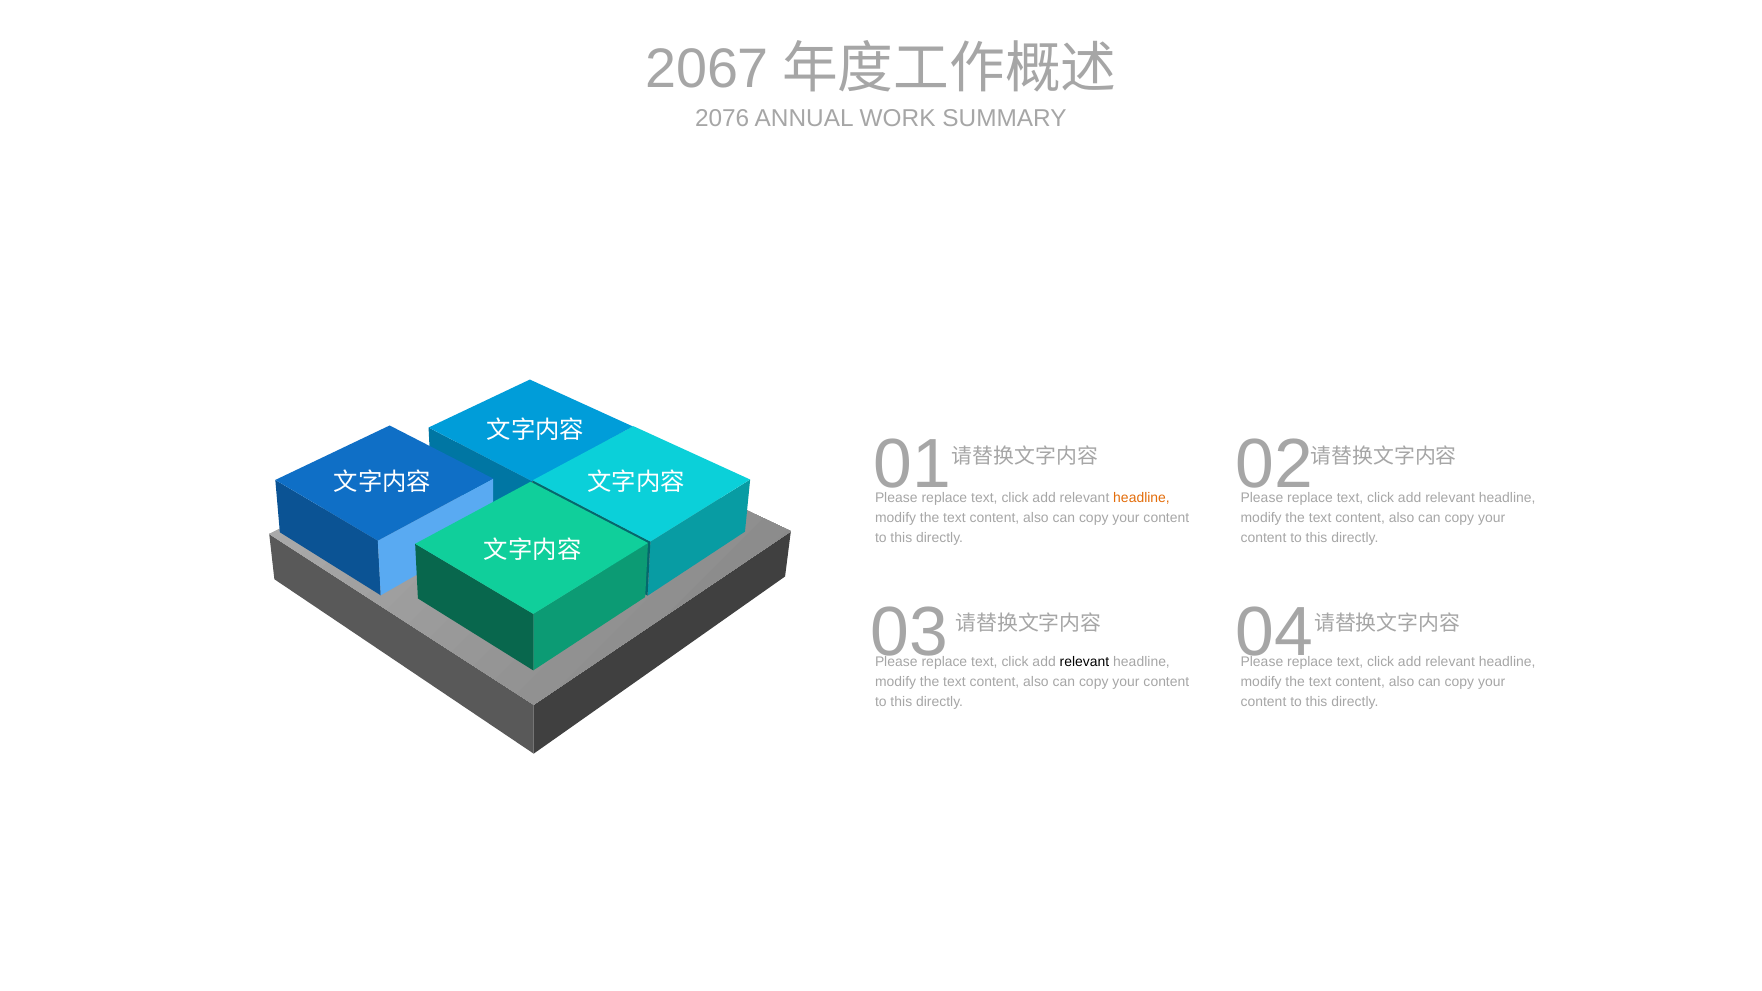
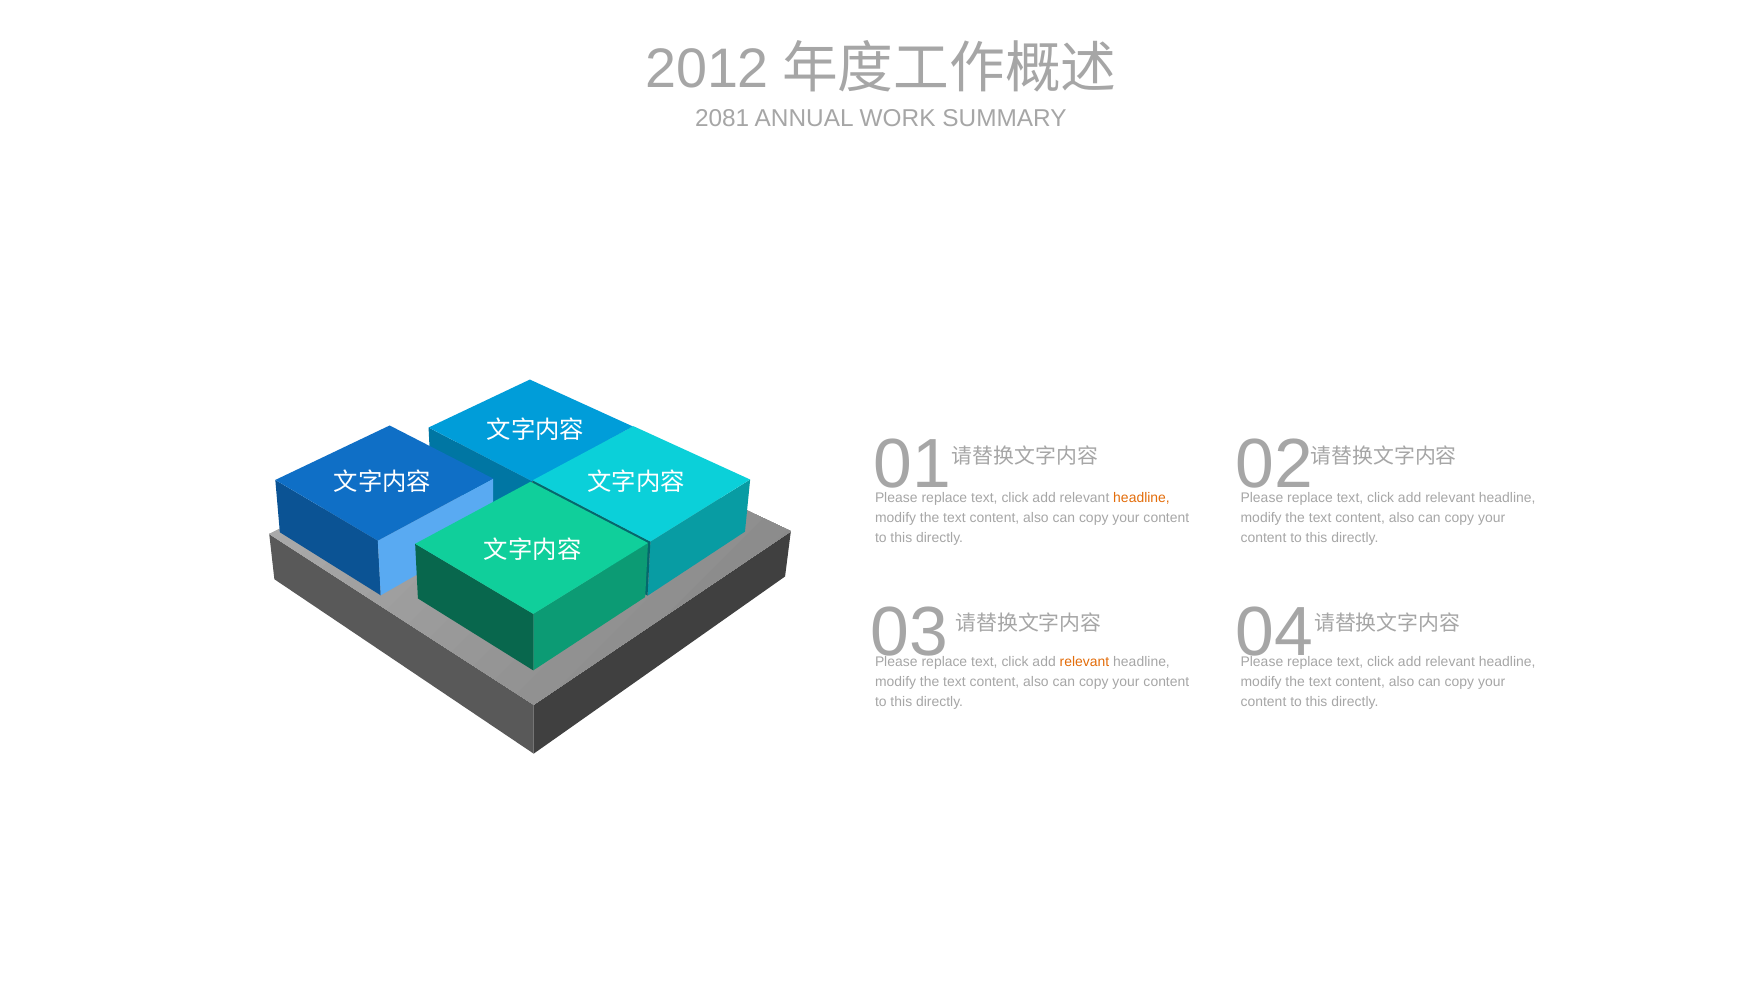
2067: 2067 -> 2012
2076: 2076 -> 2081
relevant at (1085, 662) colour: black -> orange
